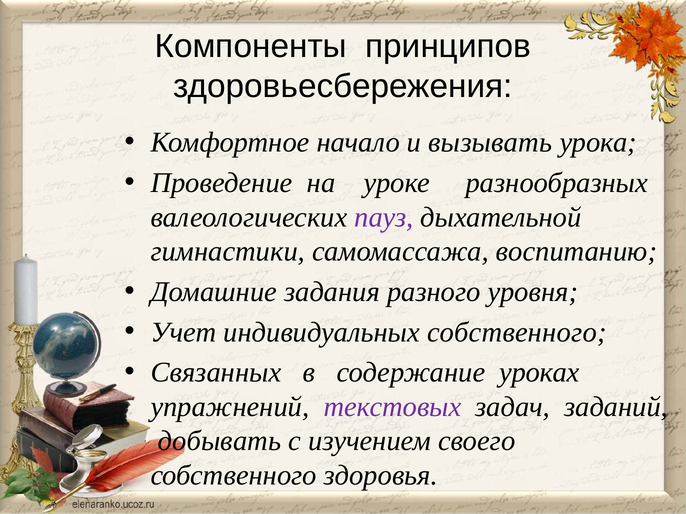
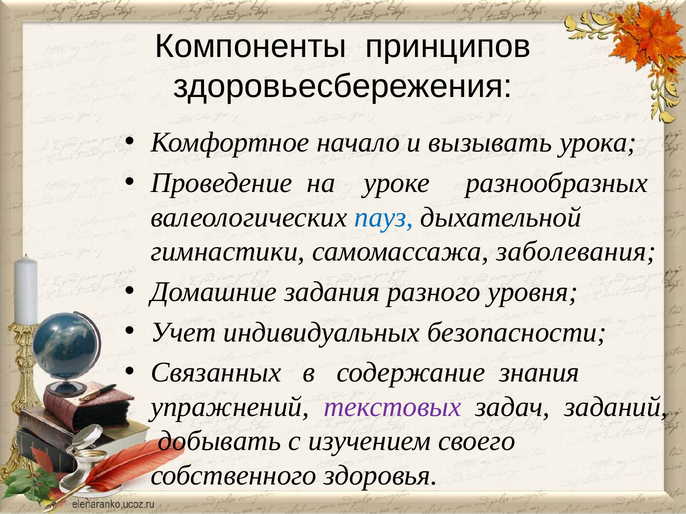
пауз colour: purple -> blue
воспитанию: воспитанию -> заболевания
индивидуальных собственного: собственного -> безопасности
уроках: уроках -> знания
